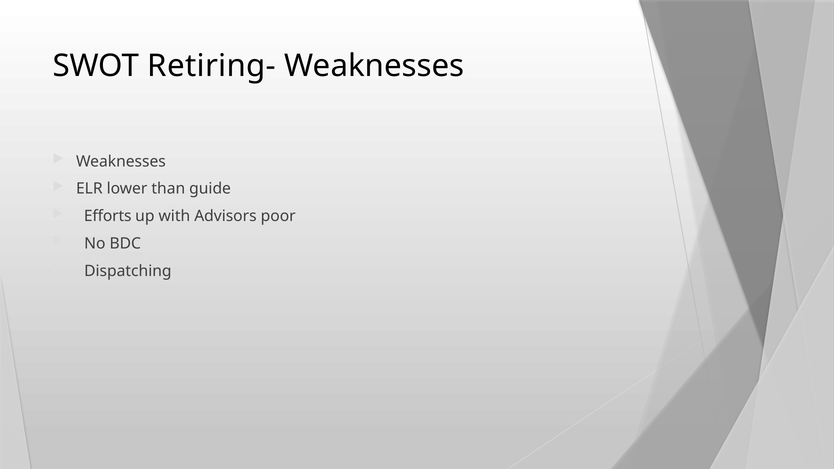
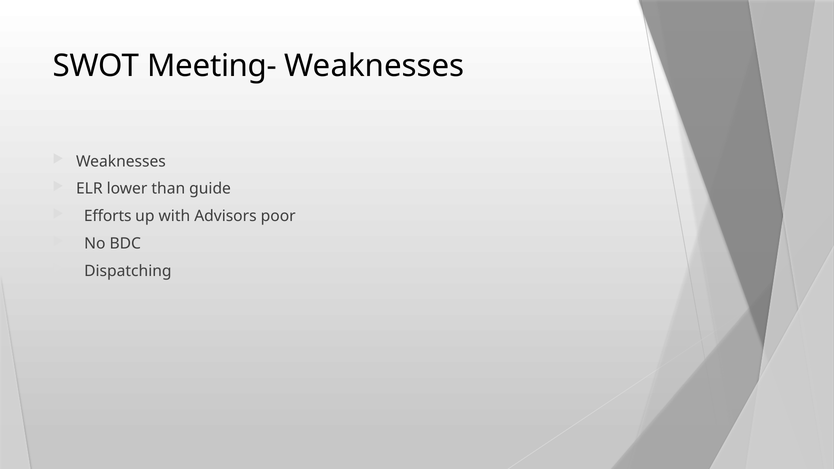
Retiring-: Retiring- -> Meeting-
